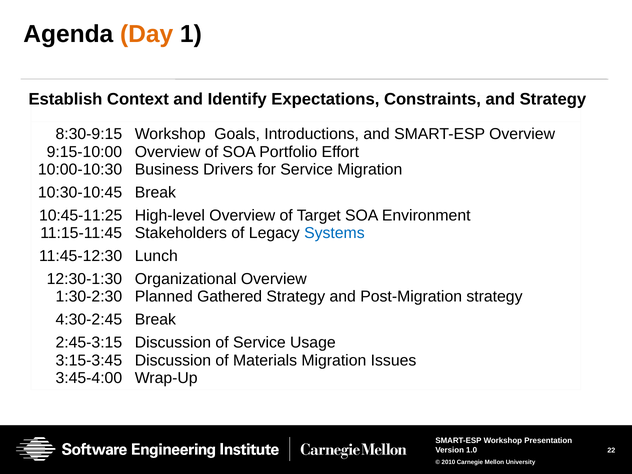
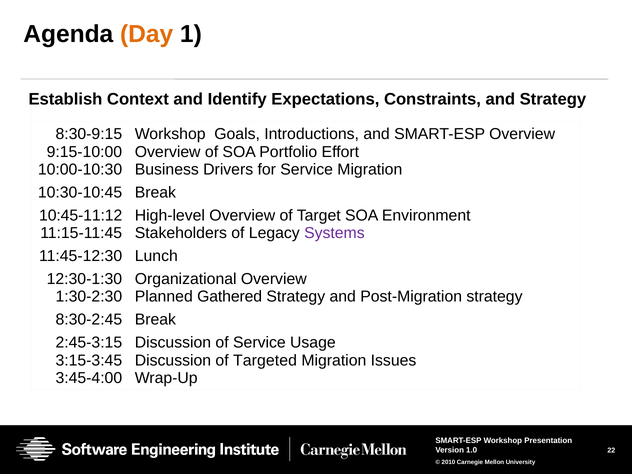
10:45-11:25: 10:45-11:25 -> 10:45-11:12
Systems colour: blue -> purple
4:30-2:45: 4:30-2:45 -> 8:30-2:45
Materials: Materials -> Targeted
